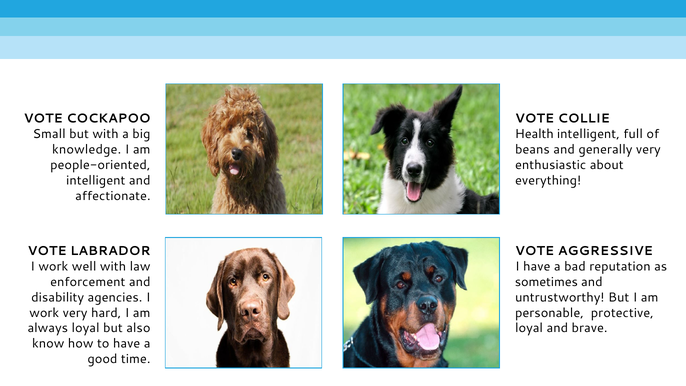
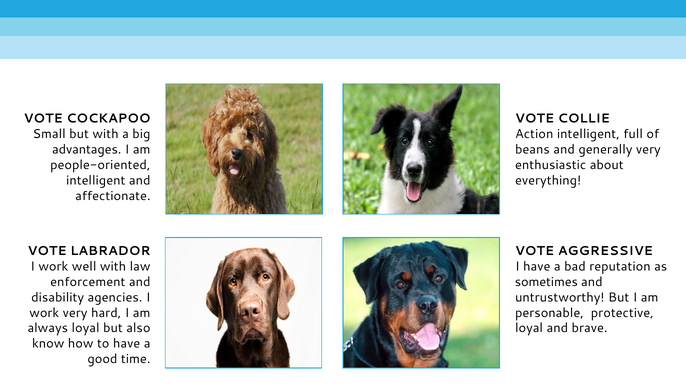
Health: Health -> Action
knowledge: knowledge -> advantages
